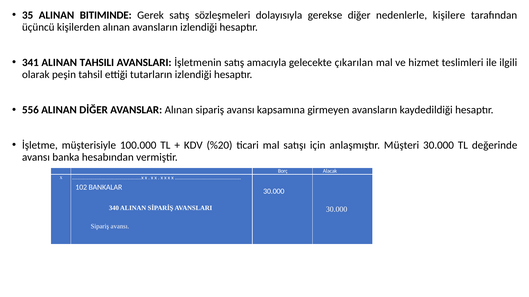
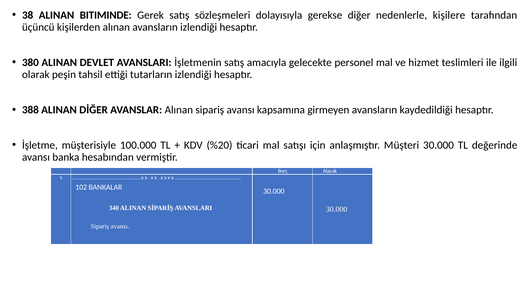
35: 35 -> 38
341: 341 -> 380
TAHSILI: TAHSILI -> DEVLET
çıkarılan: çıkarılan -> personel
556: 556 -> 388
